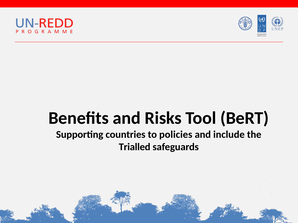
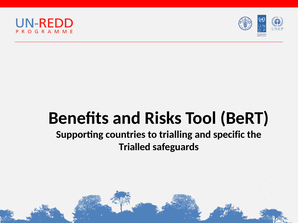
policies: policies -> trialling
include: include -> specific
